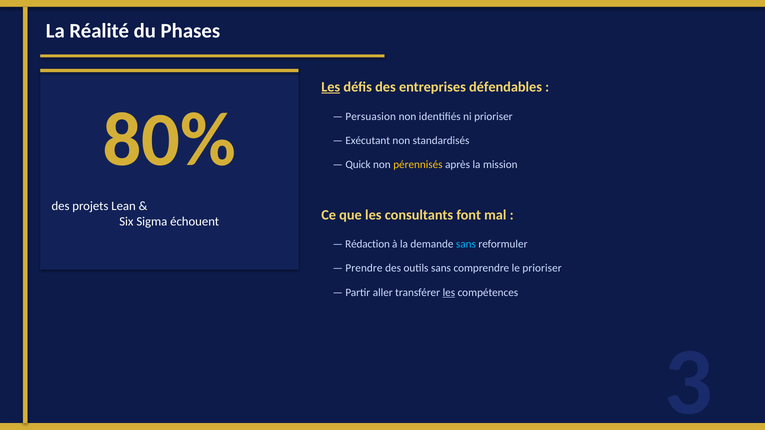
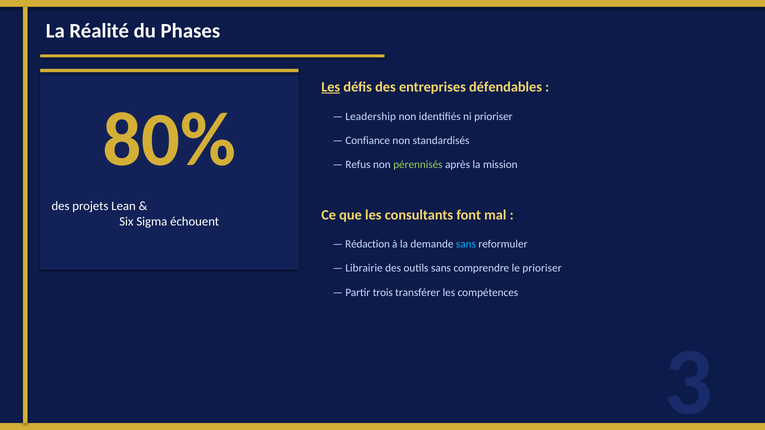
Persuasion: Persuasion -> Leadership
Exécutant: Exécutant -> Confiance
Quick: Quick -> Refus
pérennisés colour: yellow -> light green
Prendre: Prendre -> Librairie
aller: aller -> trois
les at (449, 293) underline: present -> none
